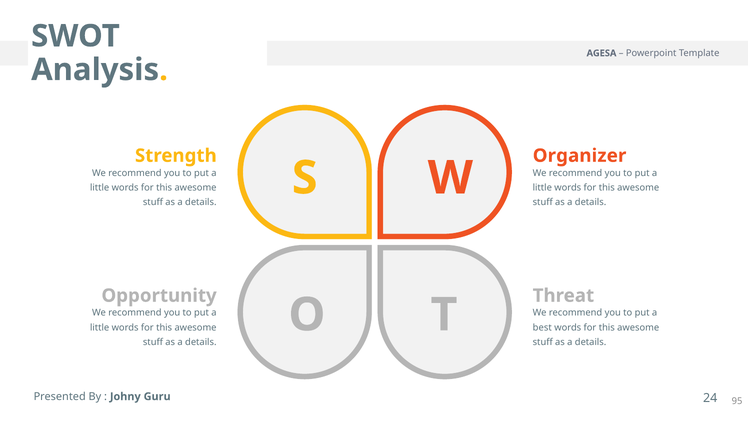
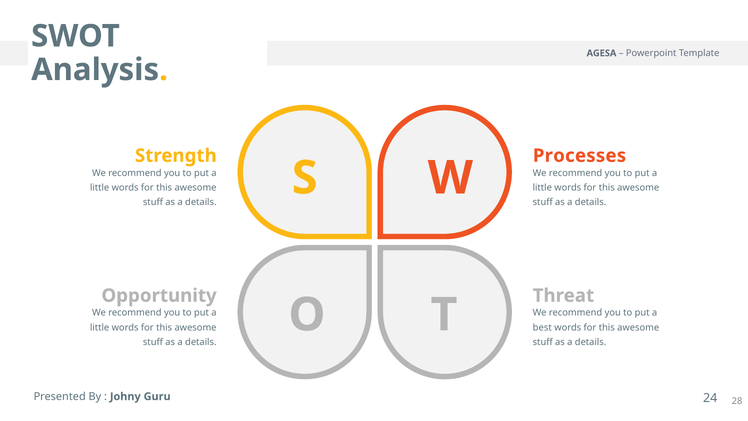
Organizer: Organizer -> Processes
95: 95 -> 28
